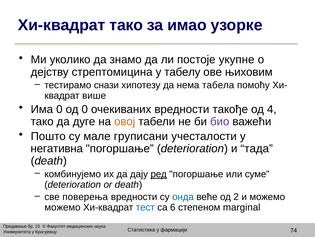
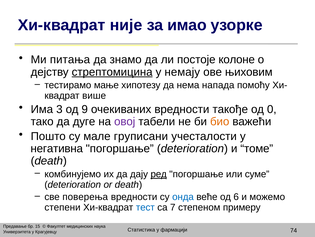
Хи-квадрат тако: тако -> није
уколико: уколико -> питања
укупне: укупне -> колоне
стрептомицина underline: none -> present
табелу: табелу -> немају
снази: снази -> мање
табела: табела -> напада
Има 0: 0 -> 3
од 0: 0 -> 9
4: 4 -> 0
овој colour: orange -> purple
био colour: purple -> orange
тада: тада -> томе
2: 2 -> 6
можемо at (63, 207): можемо -> степени
6: 6 -> 7
marginal: marginal -> примеру
